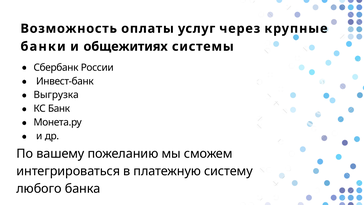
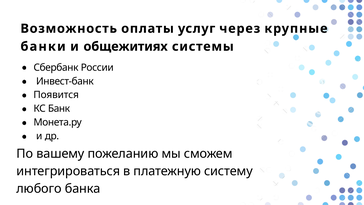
Выгрузка: Выгрузка -> Появится
